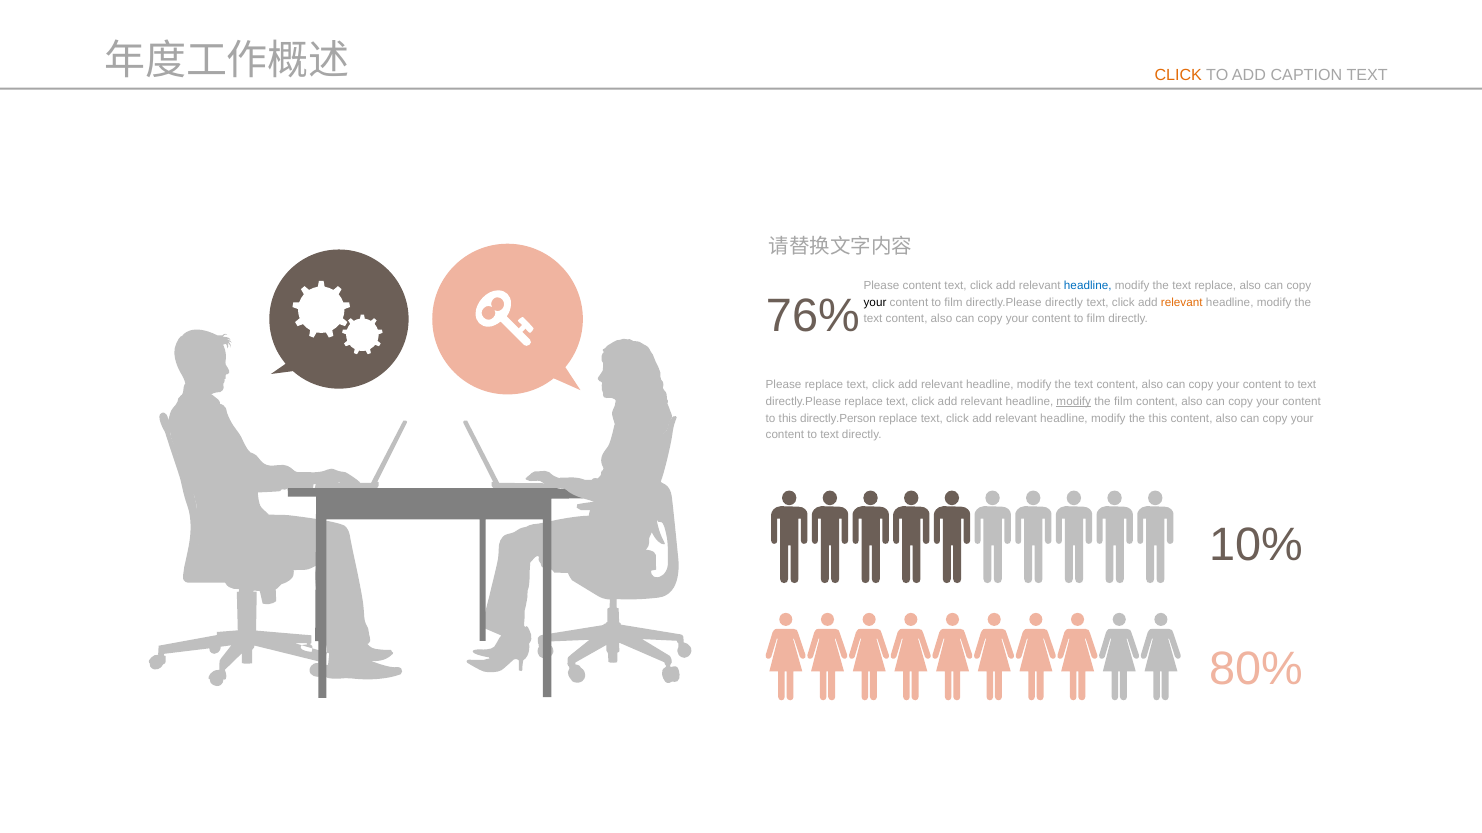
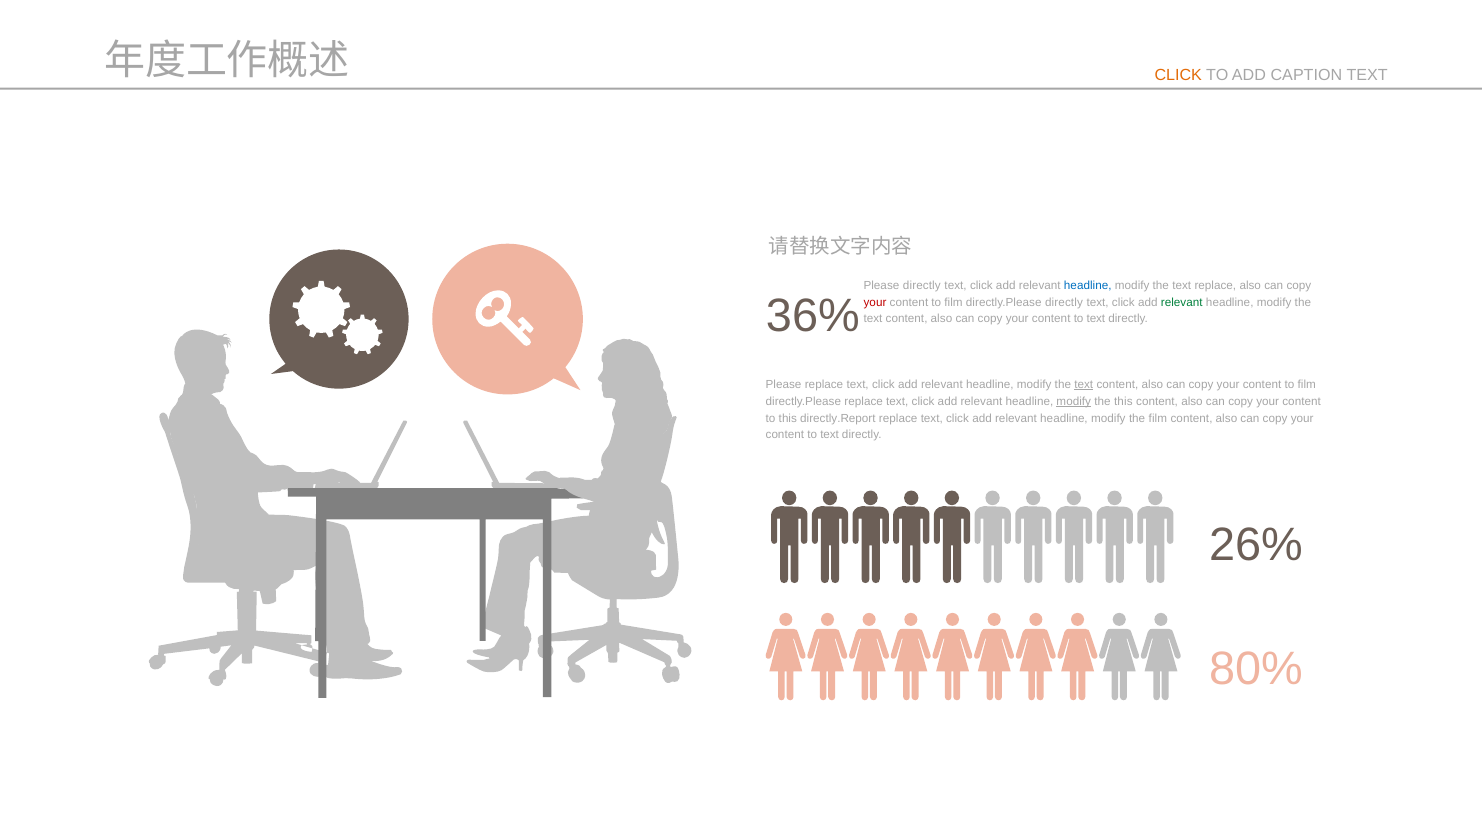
Please content: content -> directly
76%: 76% -> 36%
your at (875, 302) colour: black -> red
relevant at (1182, 302) colour: orange -> green
film at (1096, 319): film -> text
text at (1084, 385) underline: none -> present
text at (1307, 385): text -> film
the film: film -> this
directly.Person: directly.Person -> directly.Report
the this: this -> film
10%: 10% -> 26%
